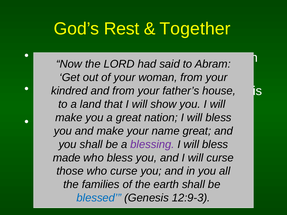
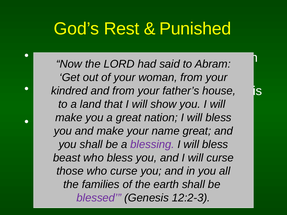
Together: Together -> Punished
made at (67, 158): made -> beast
blessed colour: blue -> purple
12:9-3: 12:9-3 -> 12:2-3
